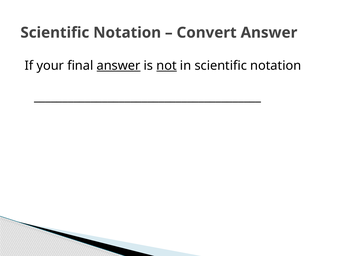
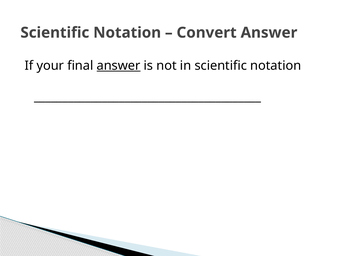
not underline: present -> none
